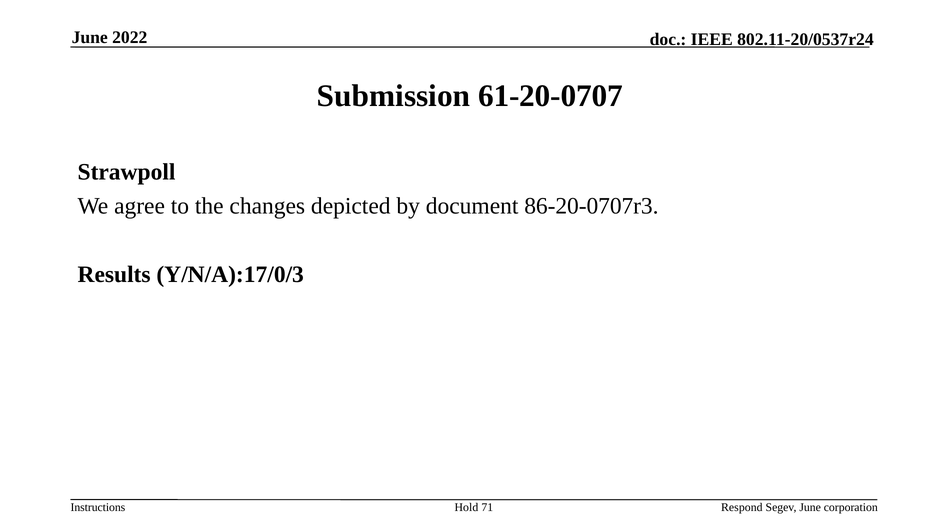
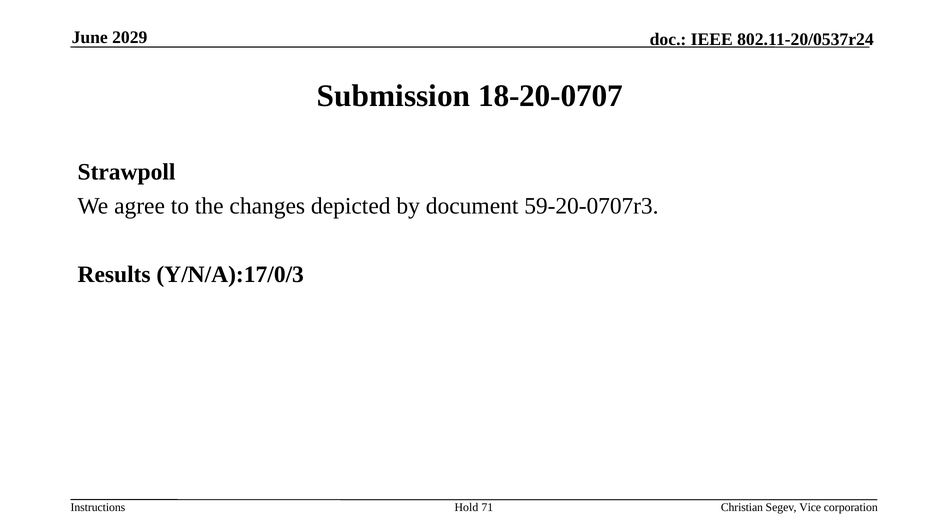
2022: 2022 -> 2029
61-20-0707: 61-20-0707 -> 18-20-0707
86-20-0707r3: 86-20-0707r3 -> 59-20-0707r3
Respond: Respond -> Christian
Segev June: June -> Vice
